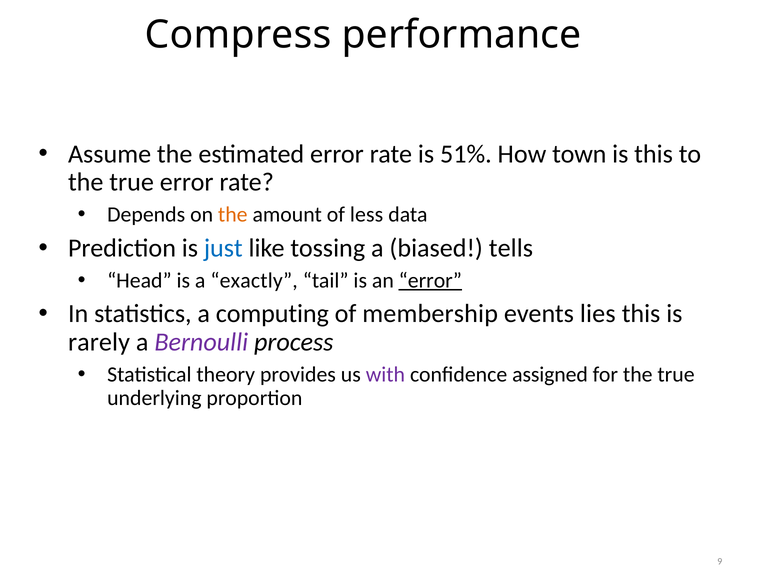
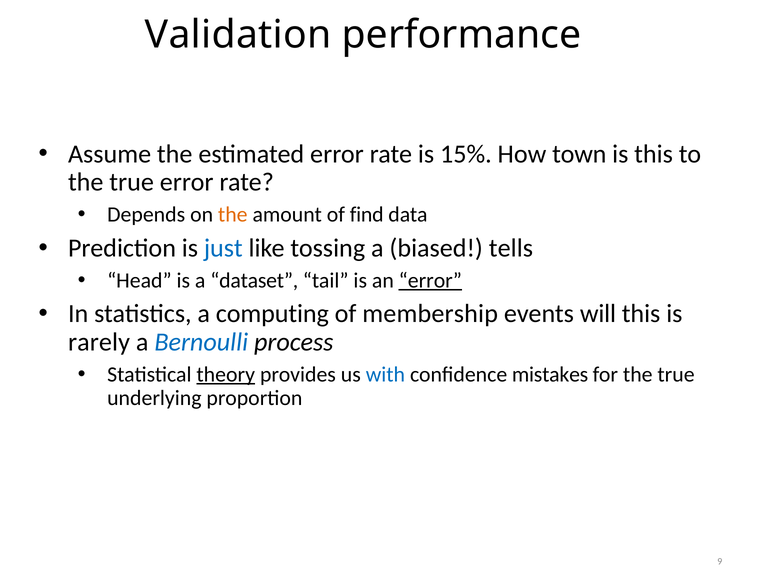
Compress: Compress -> Validation
51%: 51% -> 15%
less: less -> find
exactly: exactly -> dataset
lies: lies -> will
Bernoulli colour: purple -> blue
theory underline: none -> present
with colour: purple -> blue
assigned: assigned -> mistakes
